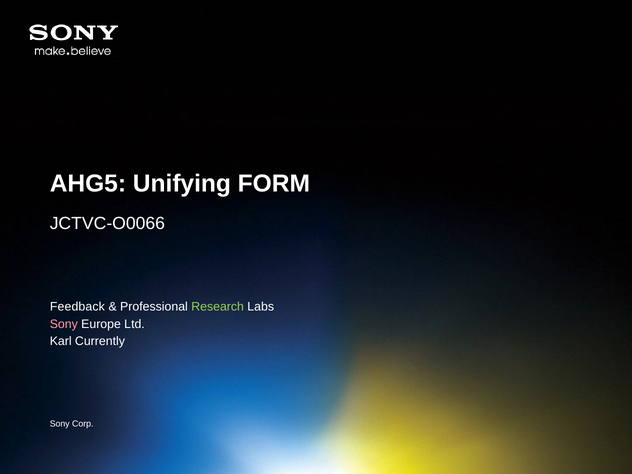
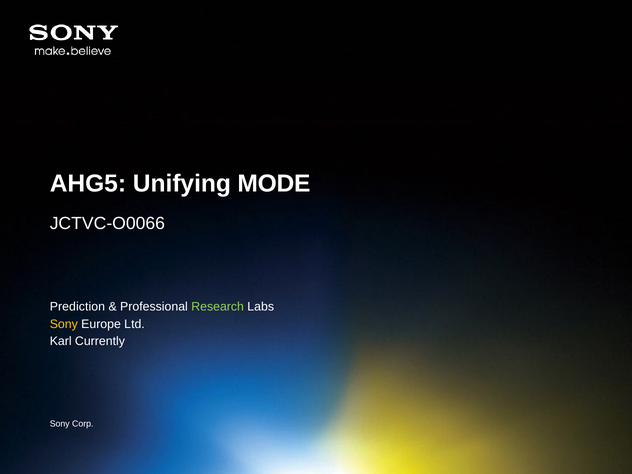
FORM: FORM -> MODE
Feedback: Feedback -> Prediction
Sony at (64, 324) colour: pink -> yellow
